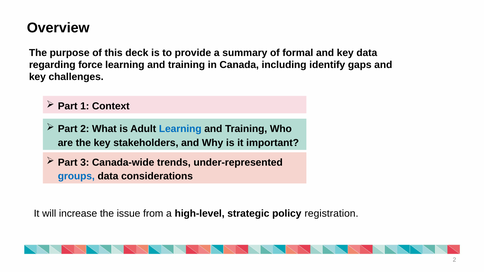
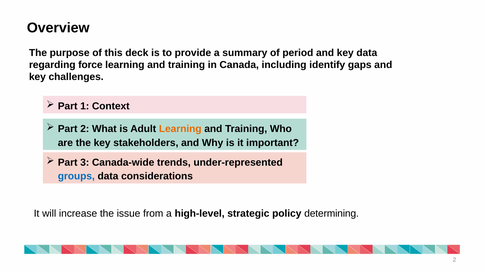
formal: formal -> period
Learning at (180, 129) colour: blue -> orange
registration: registration -> determining
